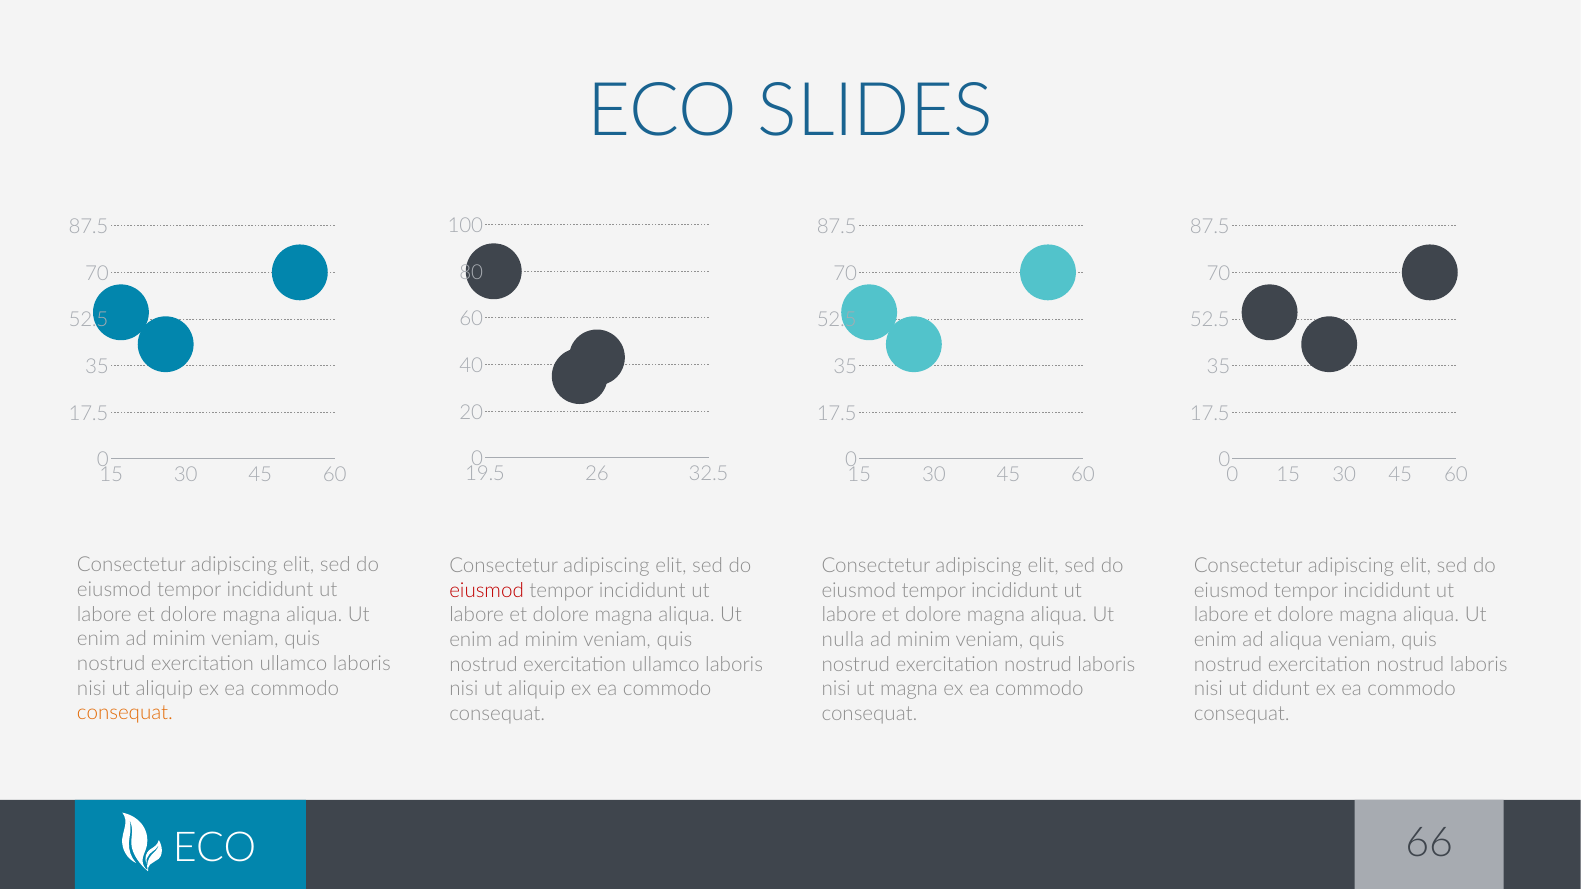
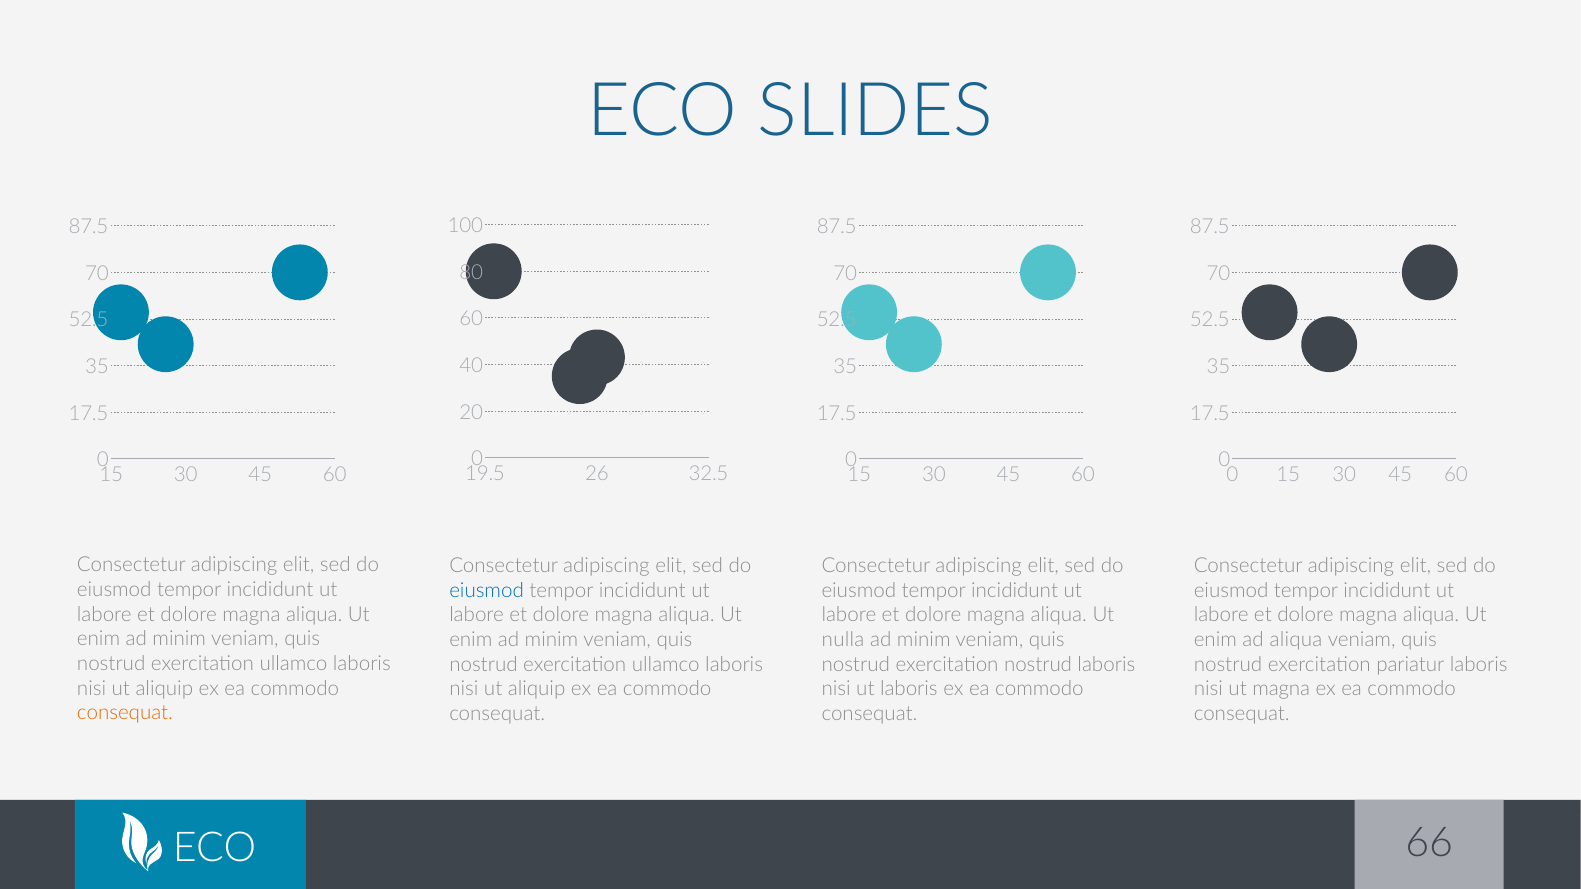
eiusmod at (487, 591) colour: red -> blue
nostrud at (1410, 665): nostrud -> pariatur
ut magna: magna -> laboris
ut didunt: didunt -> magna
